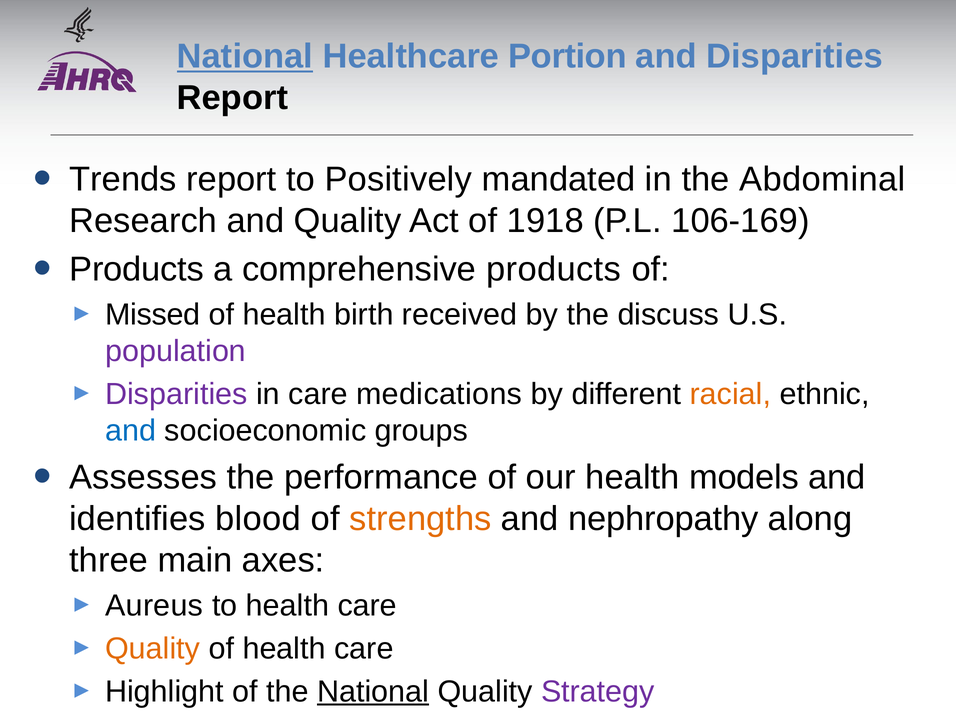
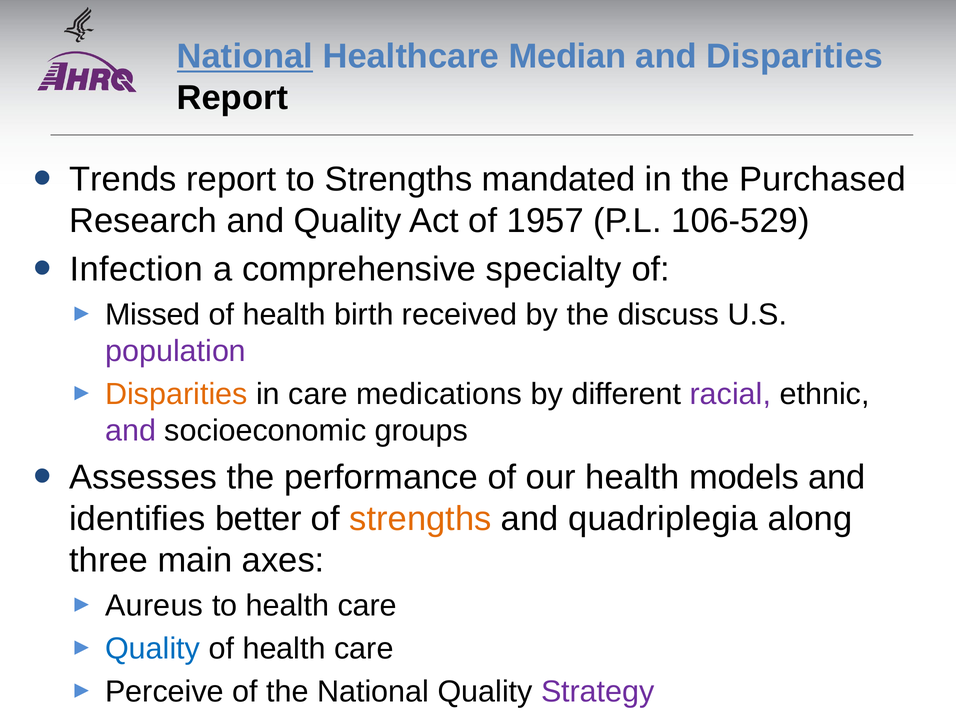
Portion: Portion -> Median
to Positively: Positively -> Strengths
Abdominal: Abdominal -> Purchased
1918: 1918 -> 1957
106-169: 106-169 -> 106-529
Products at (137, 270): Products -> Infection
comprehensive products: products -> specialty
Disparities at (176, 394) colour: purple -> orange
racial colour: orange -> purple
and at (131, 431) colour: blue -> purple
blood: blood -> better
nephropathy: nephropathy -> quadriplegia
Quality at (153, 648) colour: orange -> blue
Highlight: Highlight -> Perceive
National at (373, 691) underline: present -> none
